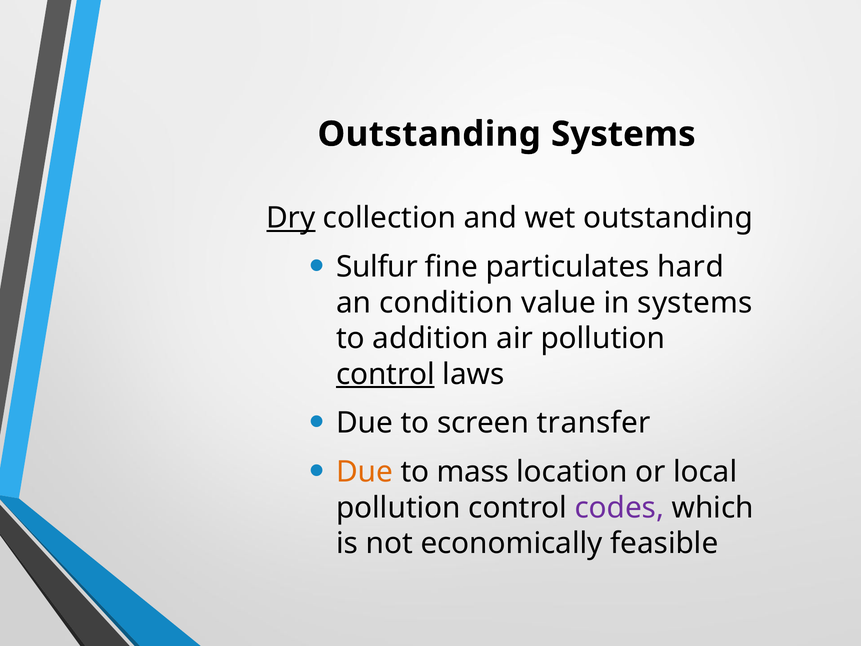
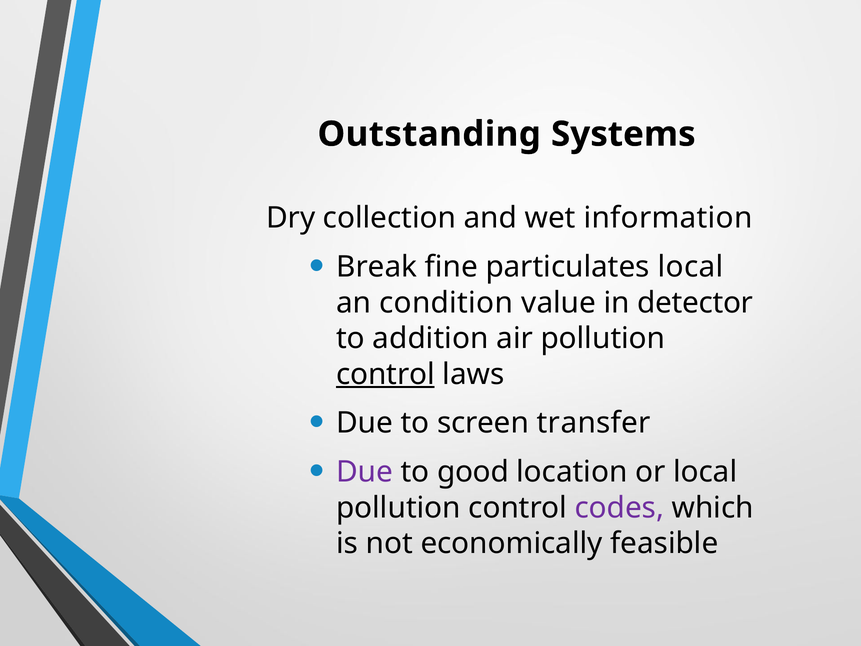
Dry underline: present -> none
wet outstanding: outstanding -> information
Sulfur: Sulfur -> Break
particulates hard: hard -> local
in systems: systems -> detector
Due at (365, 472) colour: orange -> purple
mass: mass -> good
